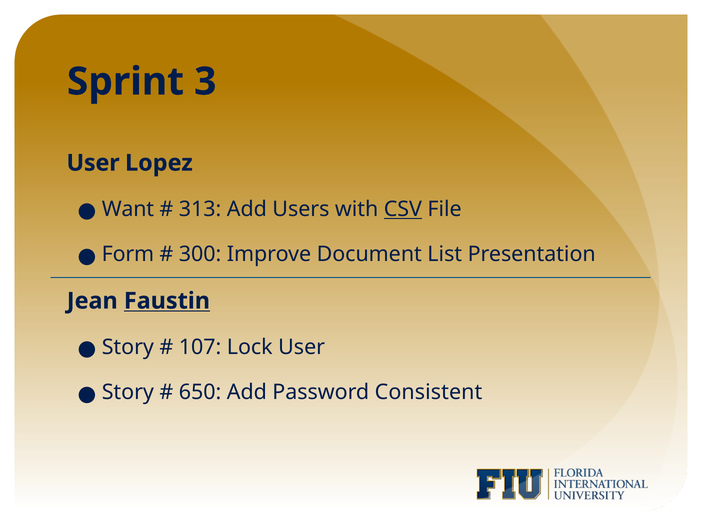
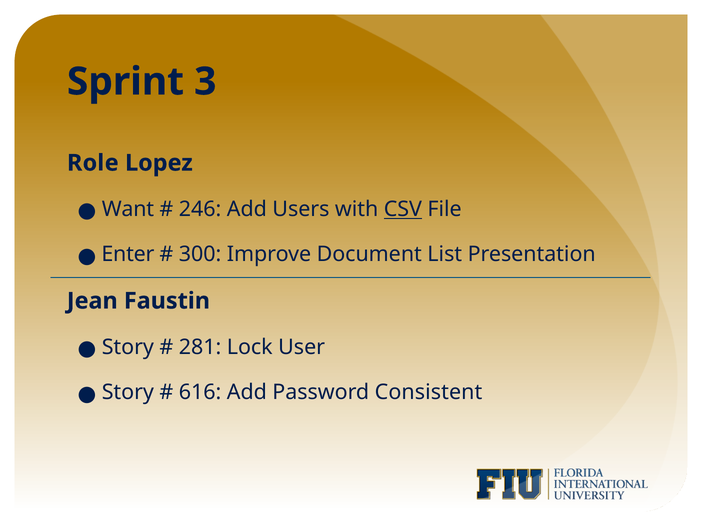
User at (93, 163): User -> Role
313: 313 -> 246
Form: Form -> Enter
Faustin underline: present -> none
107: 107 -> 281
650: 650 -> 616
